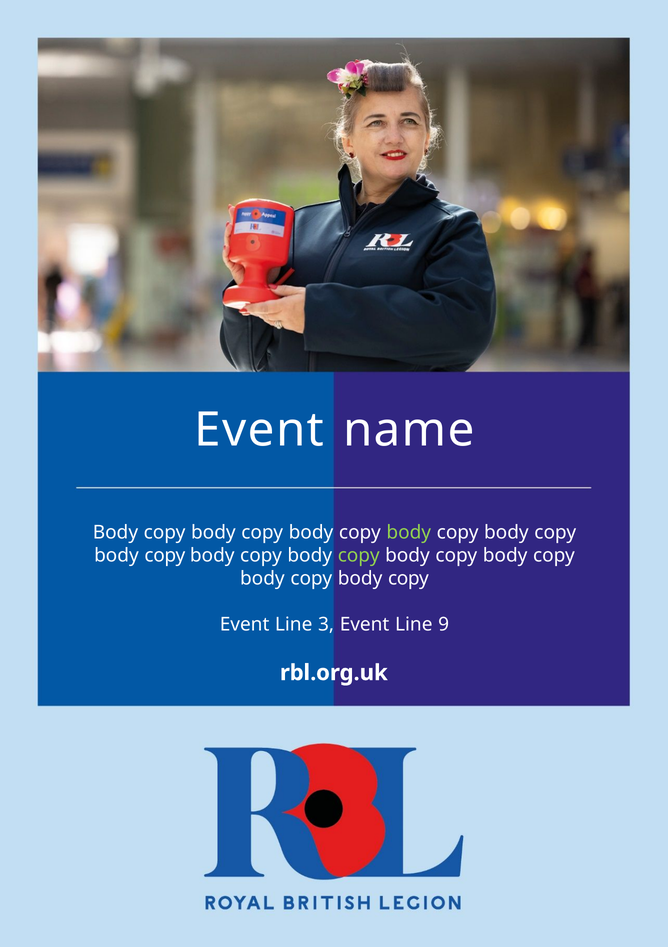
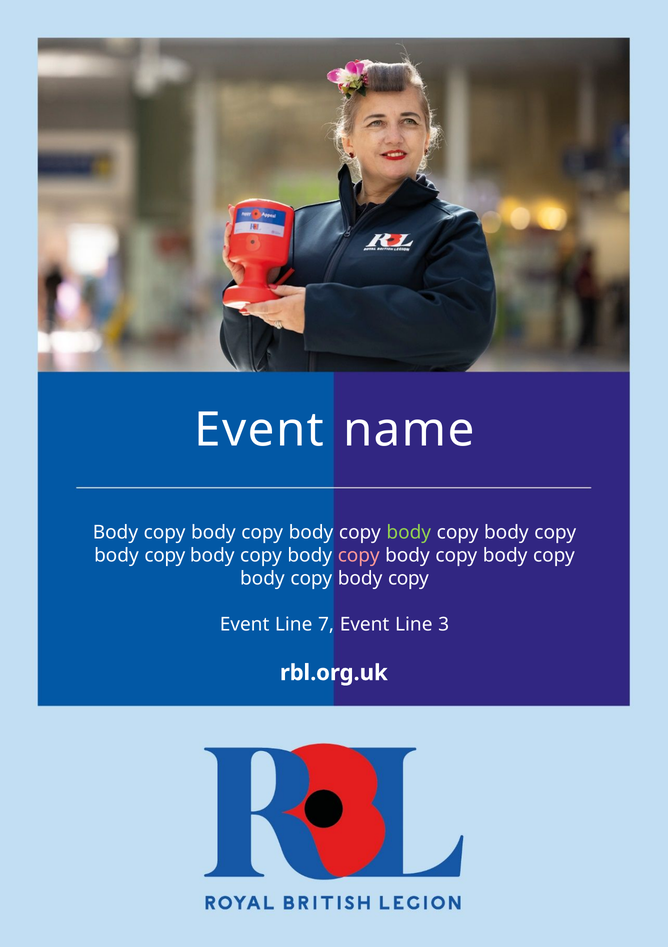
copy at (359, 555) colour: light green -> pink
3: 3 -> 7
9: 9 -> 3
